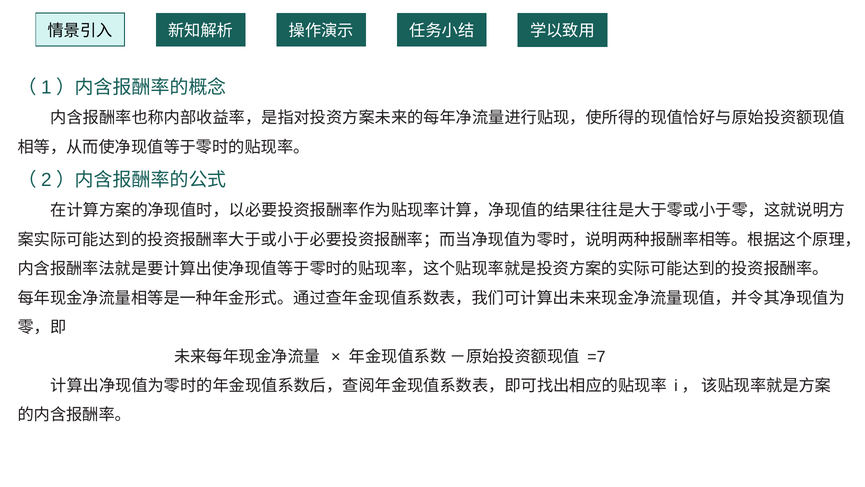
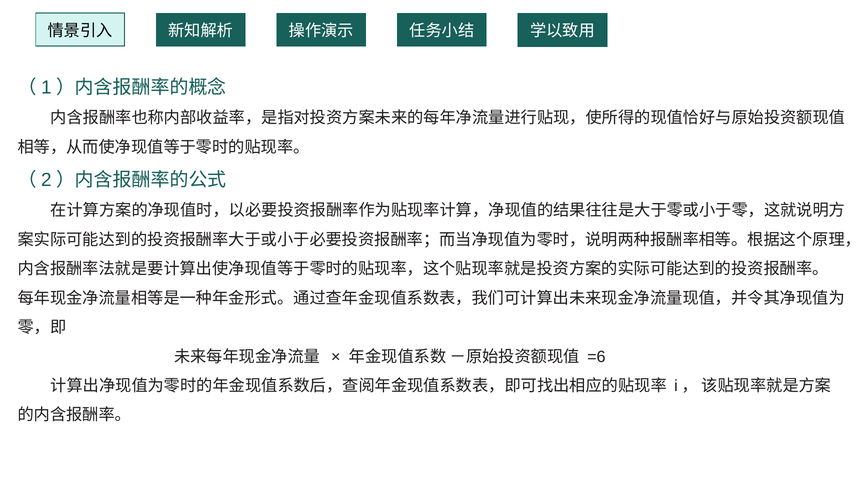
=7: =7 -> =6
